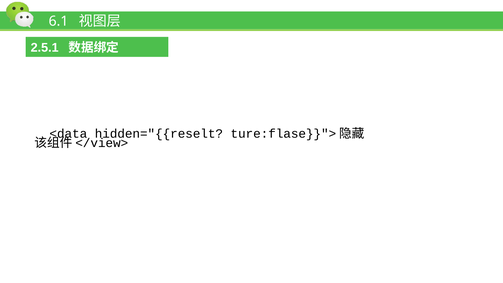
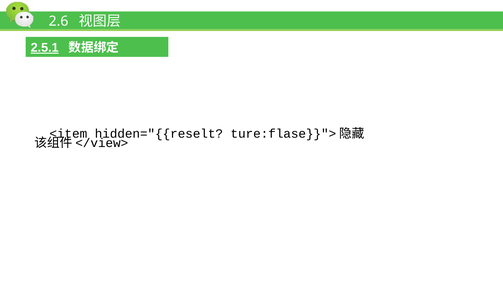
6.1: 6.1 -> 2.6
2.5.1 underline: none -> present
<data: <data -> <item
